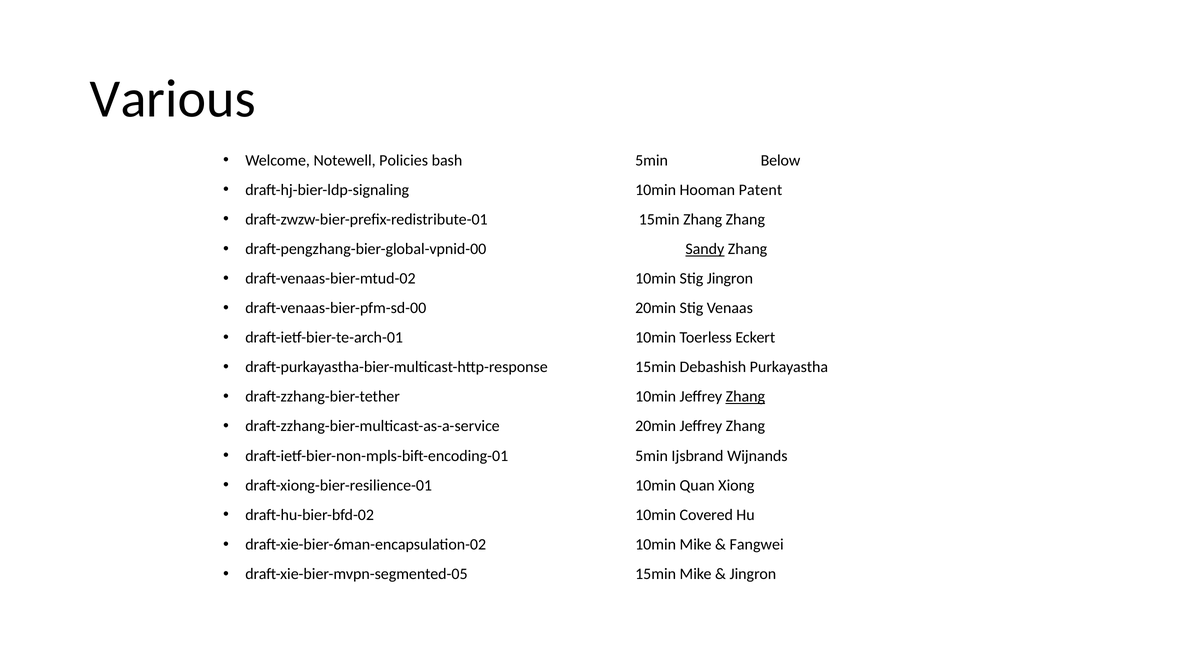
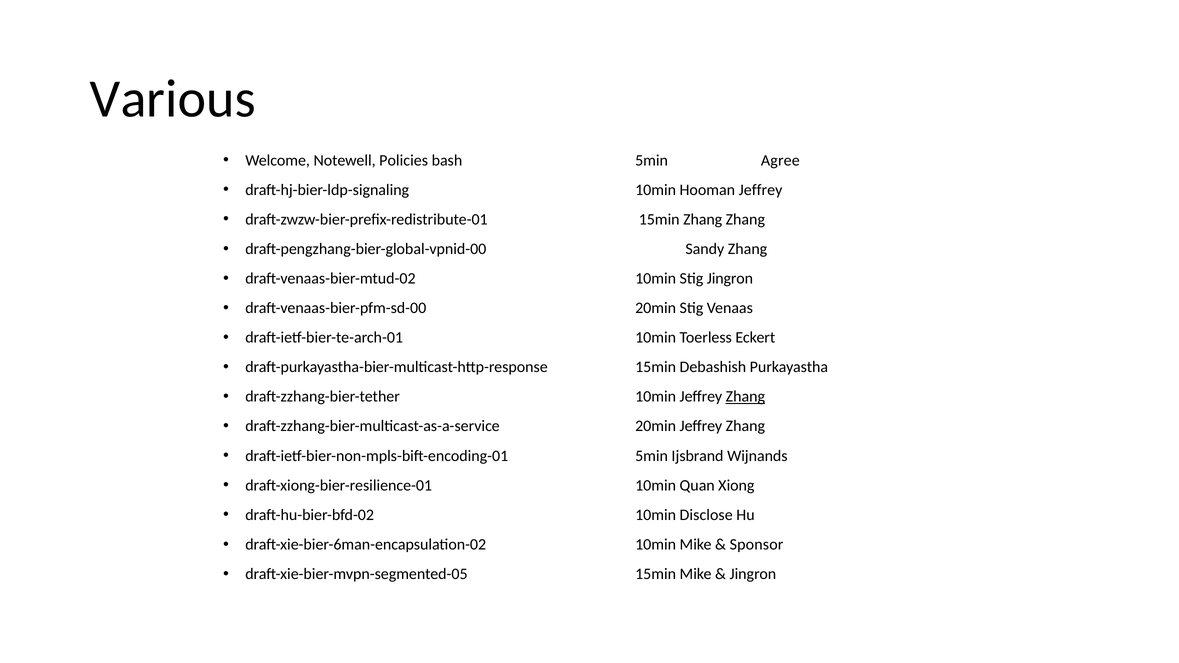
Below: Below -> Agree
Hooman Patent: Patent -> Jeffrey
Sandy underline: present -> none
Covered: Covered -> Disclose
Fangwei: Fangwei -> Sponsor
